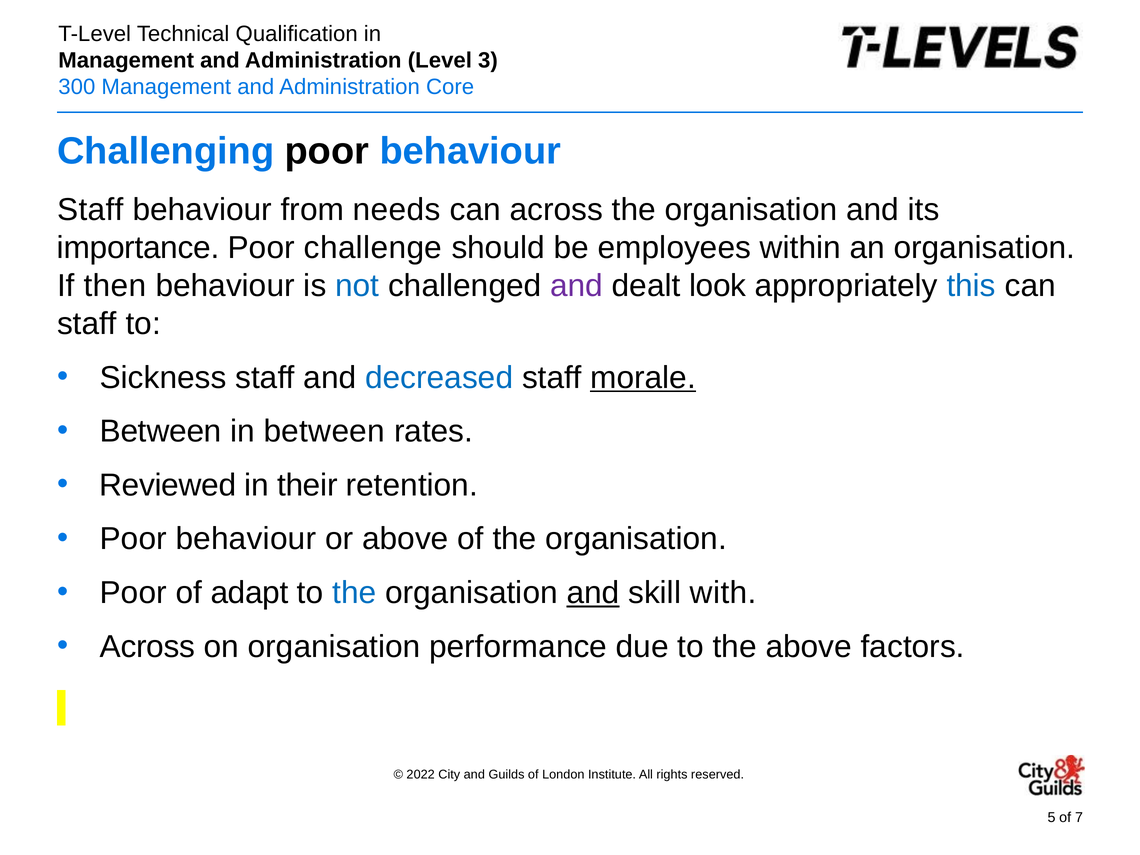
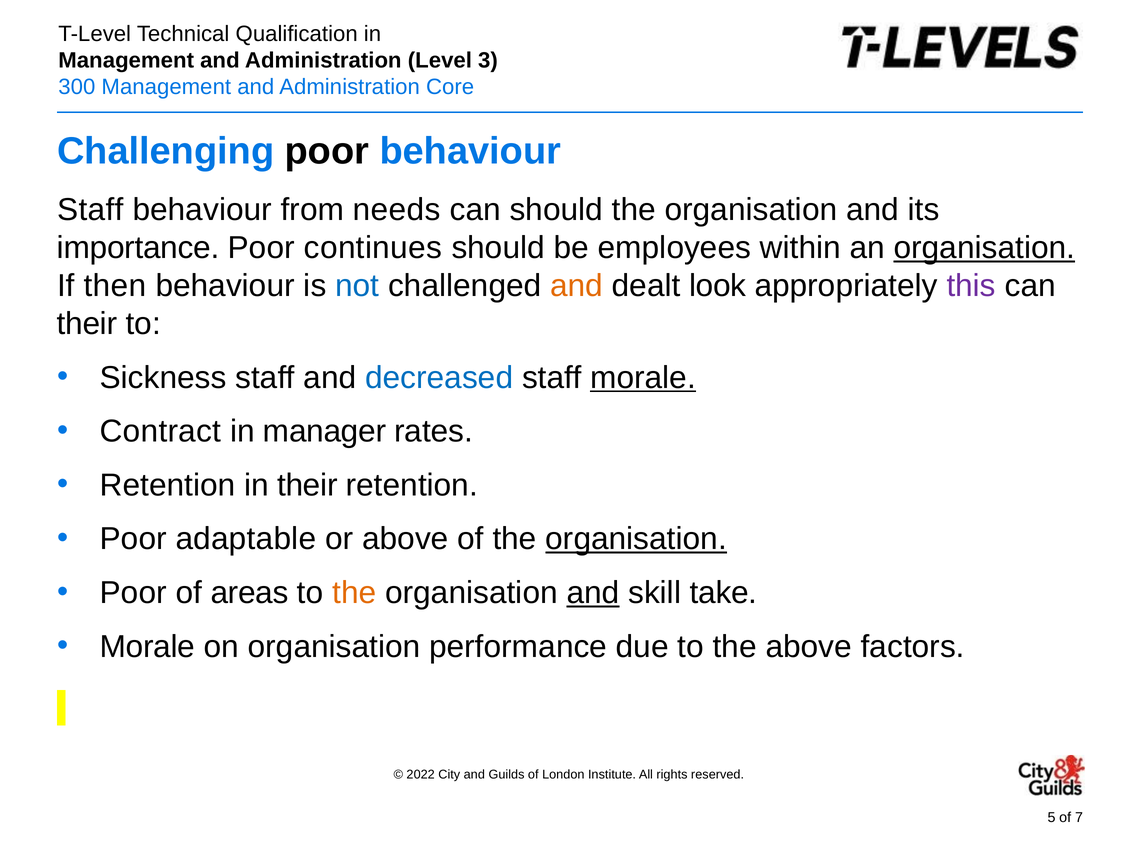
can across: across -> should
challenge: challenge -> continues
organisation at (984, 248) underline: none -> present
and at (577, 286) colour: purple -> orange
this colour: blue -> purple
staff at (87, 324): staff -> their
Between at (161, 431): Between -> Contract
in between: between -> manager
Reviewed at (168, 485): Reviewed -> Retention
behaviour at (246, 539): behaviour -> adaptable
organisation at (636, 539) underline: none -> present
adapt: adapt -> areas
the at (354, 593) colour: blue -> orange
with: with -> take
Across at (147, 647): Across -> Morale
